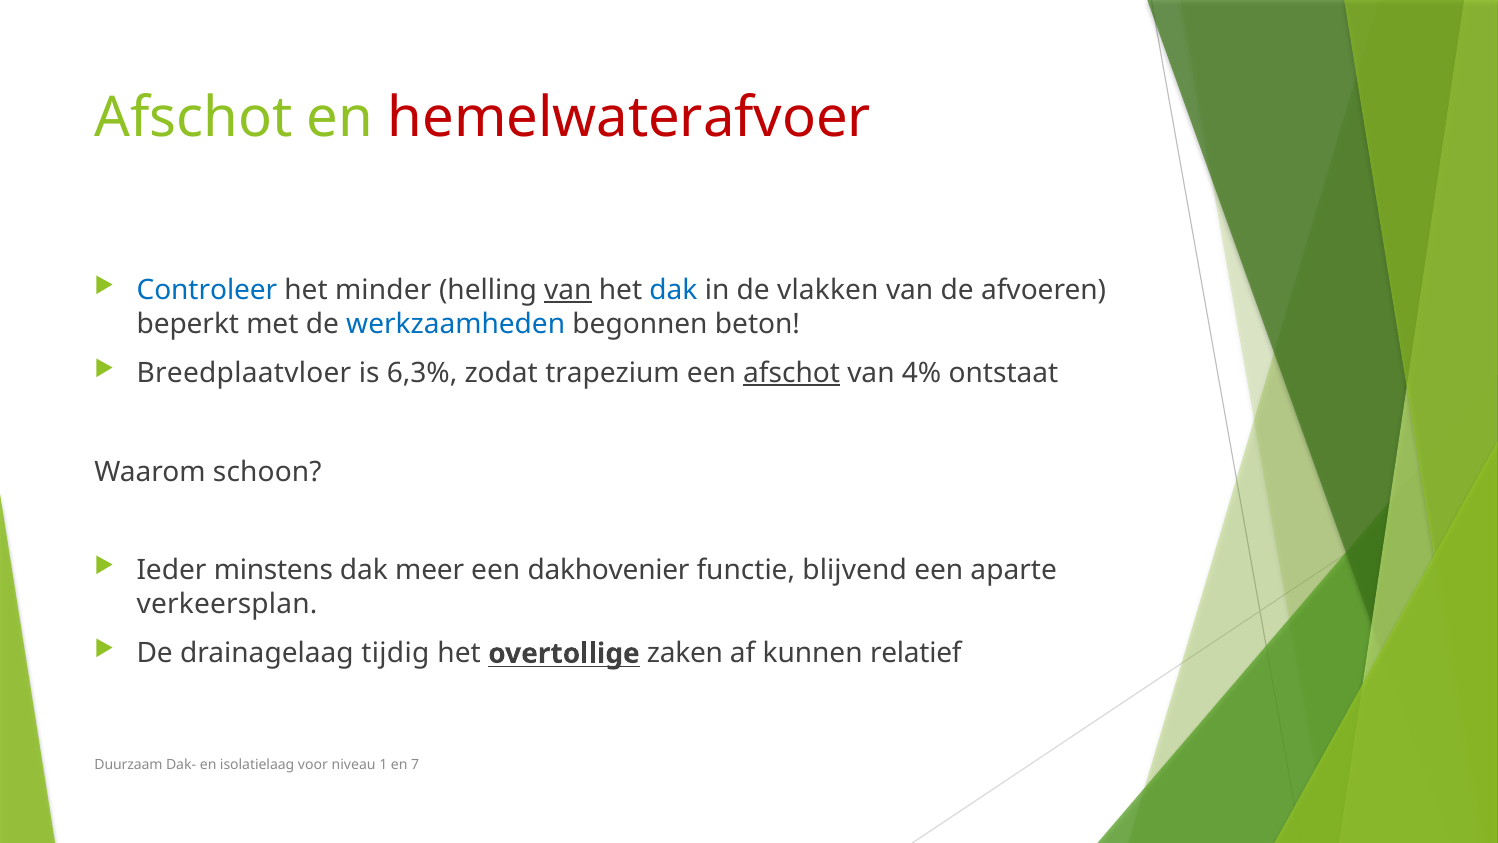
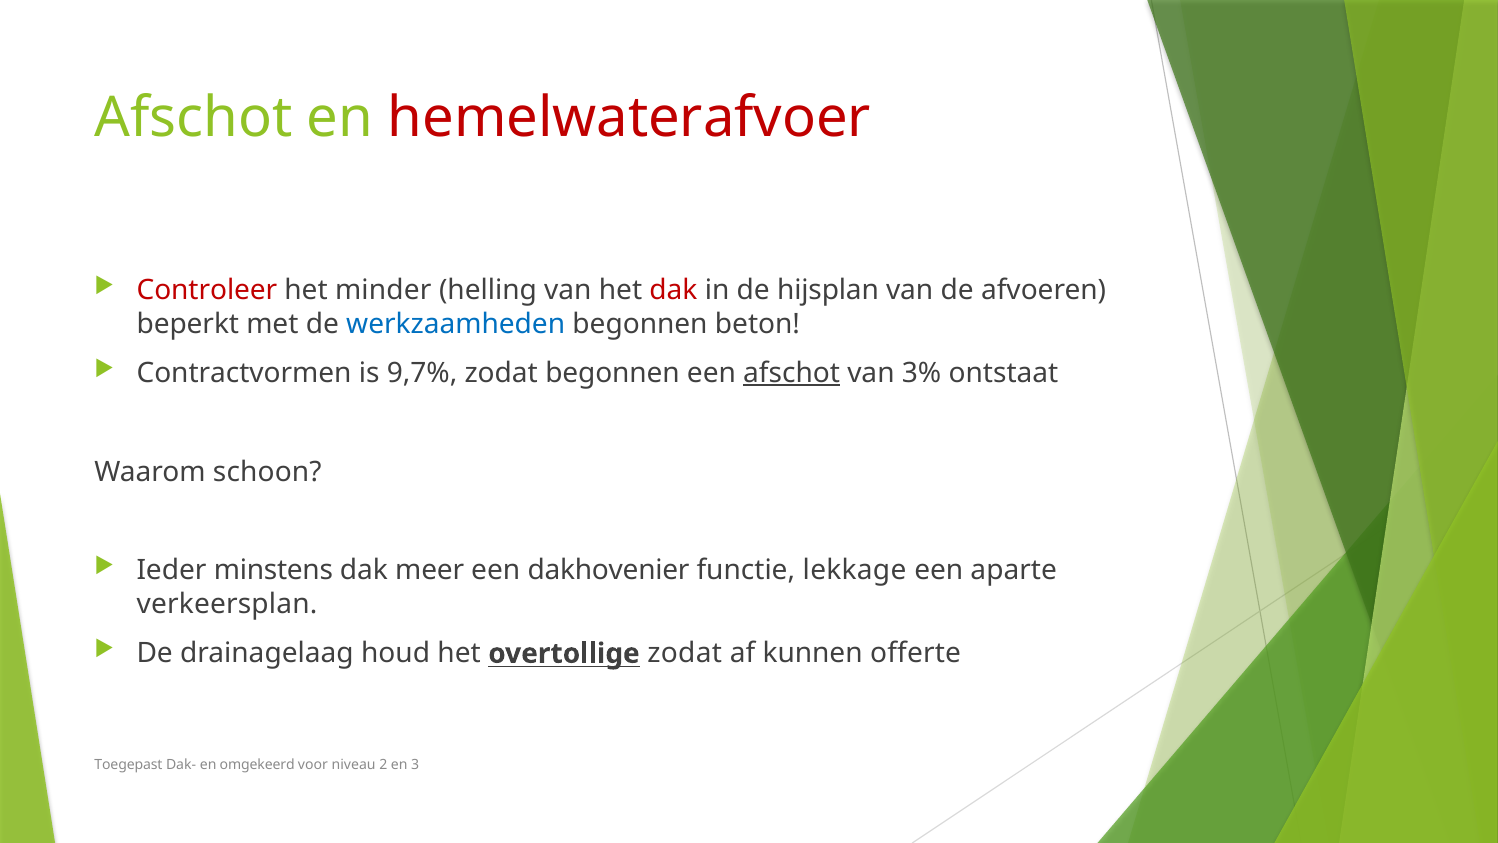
Controleer colour: blue -> red
van at (568, 290) underline: present -> none
dak at (673, 290) colour: blue -> red
vlakken: vlakken -> hijsplan
Breedplaatvloer: Breedplaatvloer -> Contractvormen
6,3%: 6,3% -> 9,7%
zodat trapezium: trapezium -> begonnen
4%: 4% -> 3%
blijvend: blijvend -> lekkage
tijdig: tijdig -> houd
overtollige zaken: zaken -> zodat
relatief: relatief -> offerte
Duurzaam: Duurzaam -> Toegepast
isolatielaag: isolatielaag -> omgekeerd
1: 1 -> 2
7: 7 -> 3
